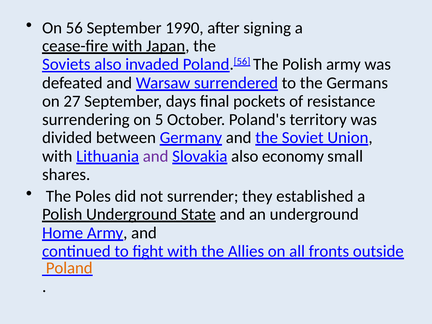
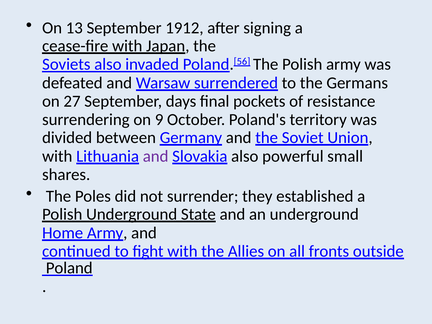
56: 56 -> 13
1990: 1990 -> 1912
5: 5 -> 9
economy: economy -> powerful
Poland colour: orange -> black
